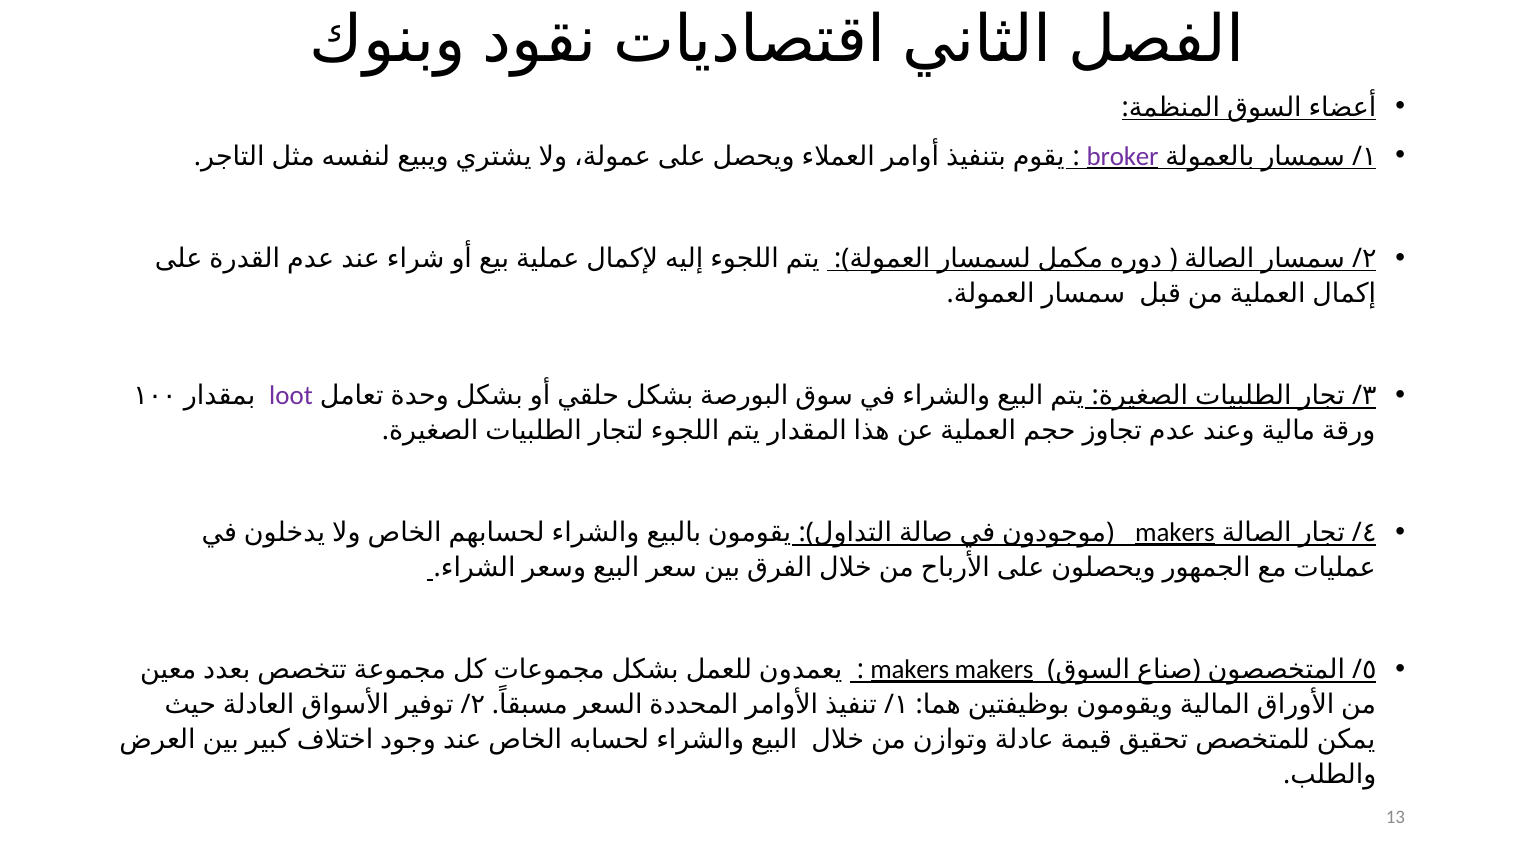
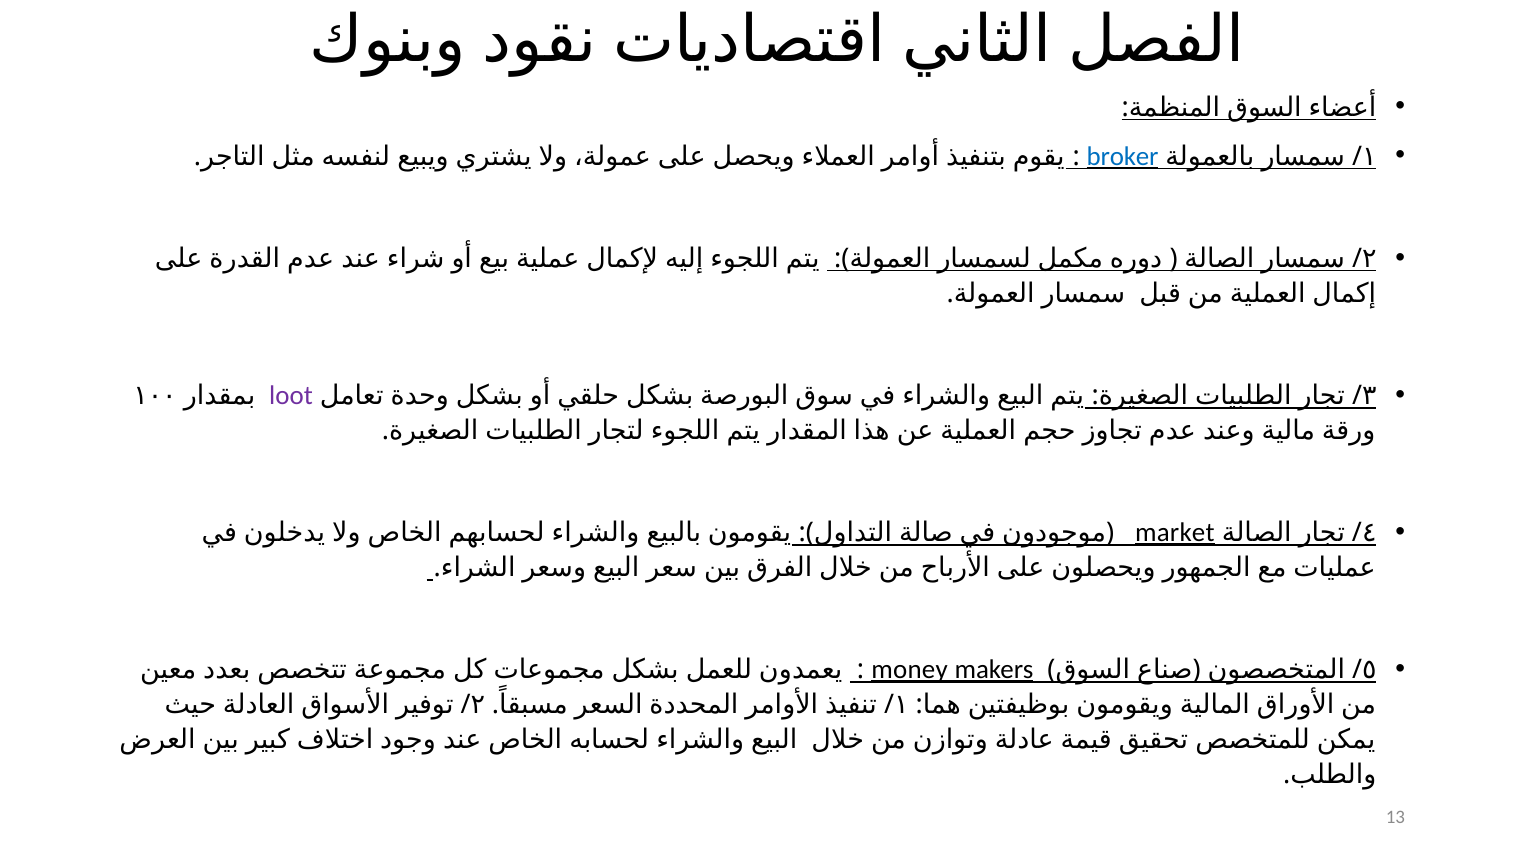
broker colour: purple -> blue
makers at (1175, 533): makers -> market
makers at (910, 670): makers -> money
